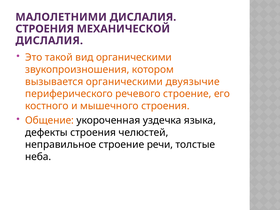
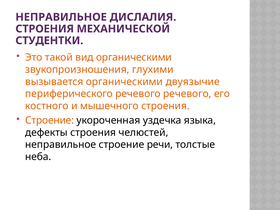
МАЛОЛЕТНИМИ at (61, 17): МАЛОЛЕТНИМИ -> НЕПРАВИЛЬНОЕ
ДИСЛАЛИЯ at (49, 41): ДИСЛАЛИЯ -> СТУДЕНТКИ
котором: котором -> глухими
речевого строение: строение -> речевого
Общение at (50, 120): Общение -> Строение
